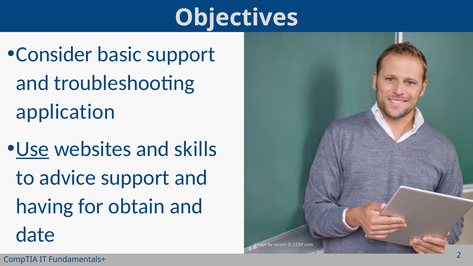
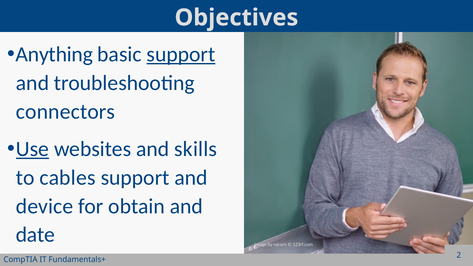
Consider: Consider -> Anything
support at (181, 54) underline: none -> present
application: application -> connectors
advice: advice -> cables
having: having -> device
